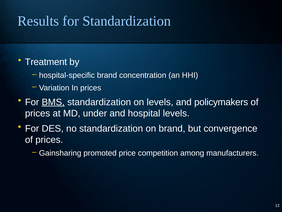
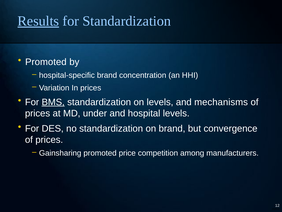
Results underline: none -> present
Treatment at (46, 62): Treatment -> Promoted
policymakers: policymakers -> mechanisms
